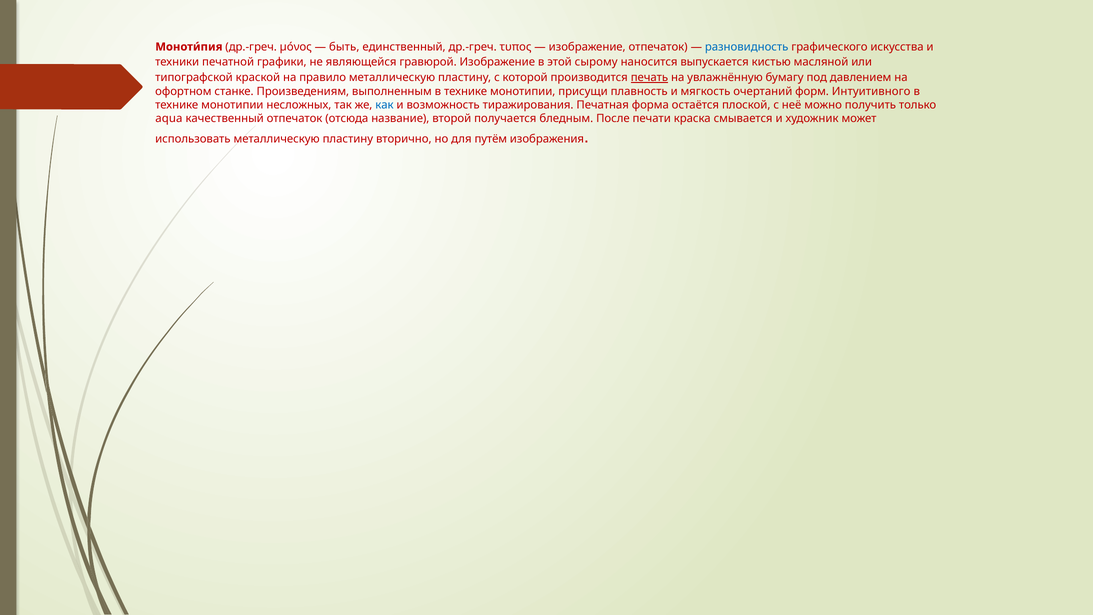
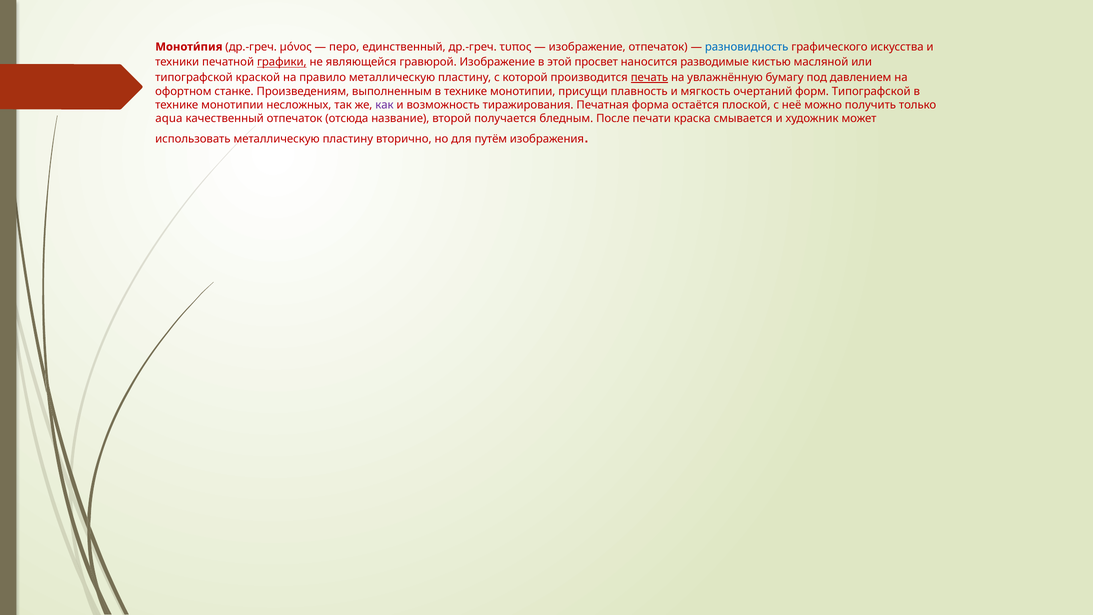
быть: быть -> перо
графики underline: none -> present
сырому: сырому -> просвет
выпускается: выпускается -> разводимые
форм Интуитивного: Интуитивного -> Типографской
как colour: blue -> purple
